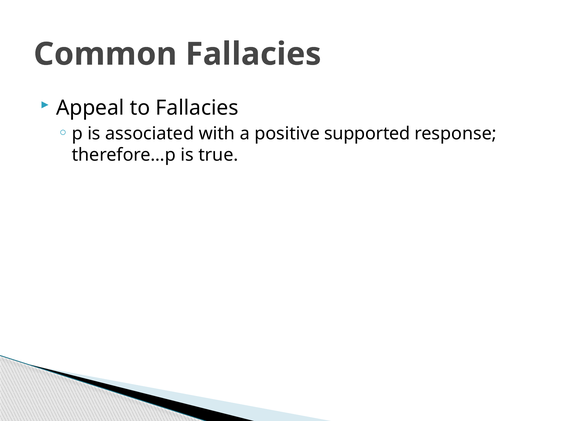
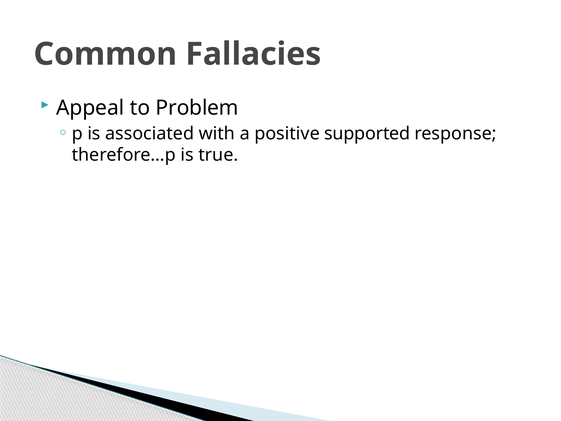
to Fallacies: Fallacies -> Problem
